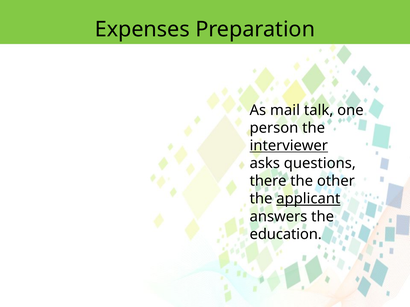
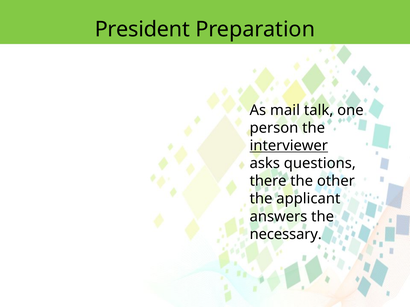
Expenses: Expenses -> President
applicant underline: present -> none
education: education -> necessary
